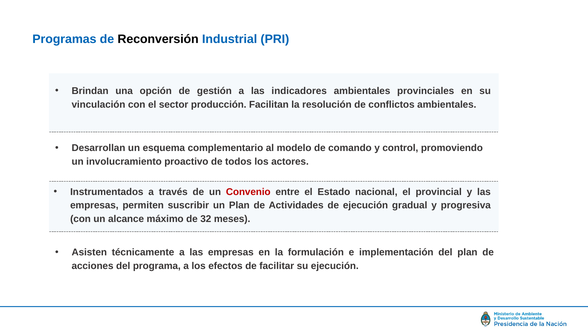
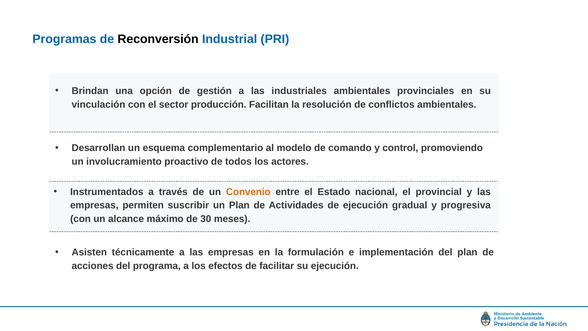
indicadores: indicadores -> industriales
Convenio colour: red -> orange
32: 32 -> 30
